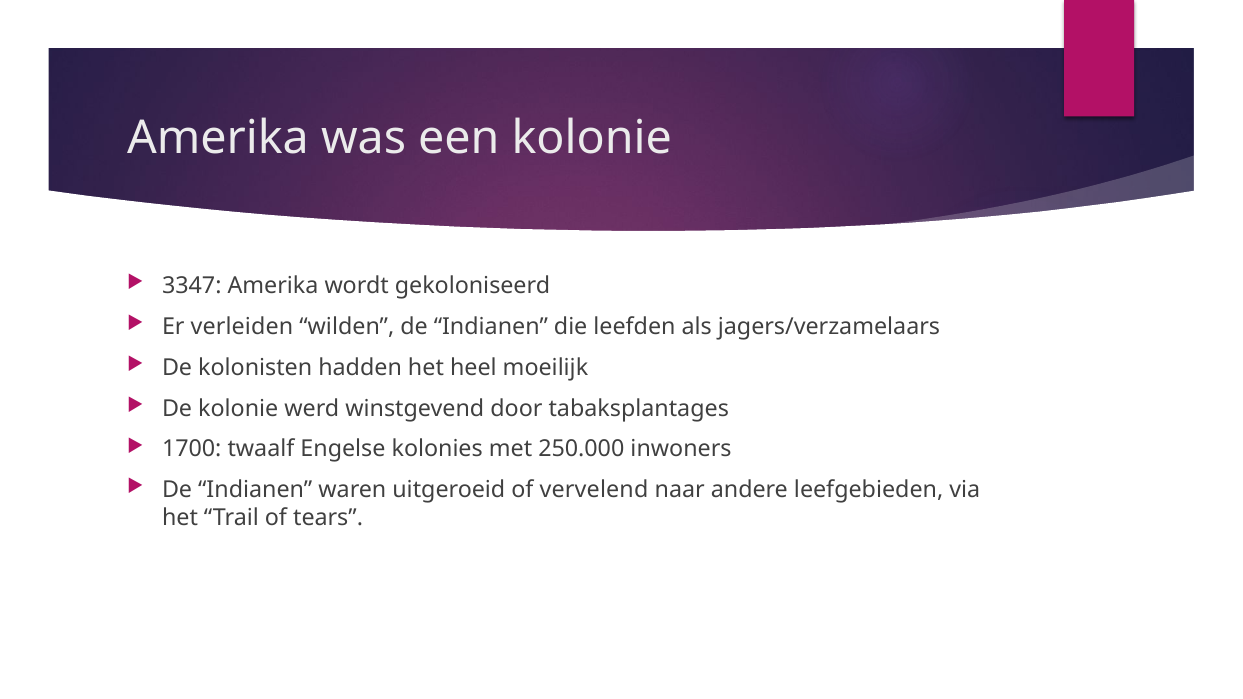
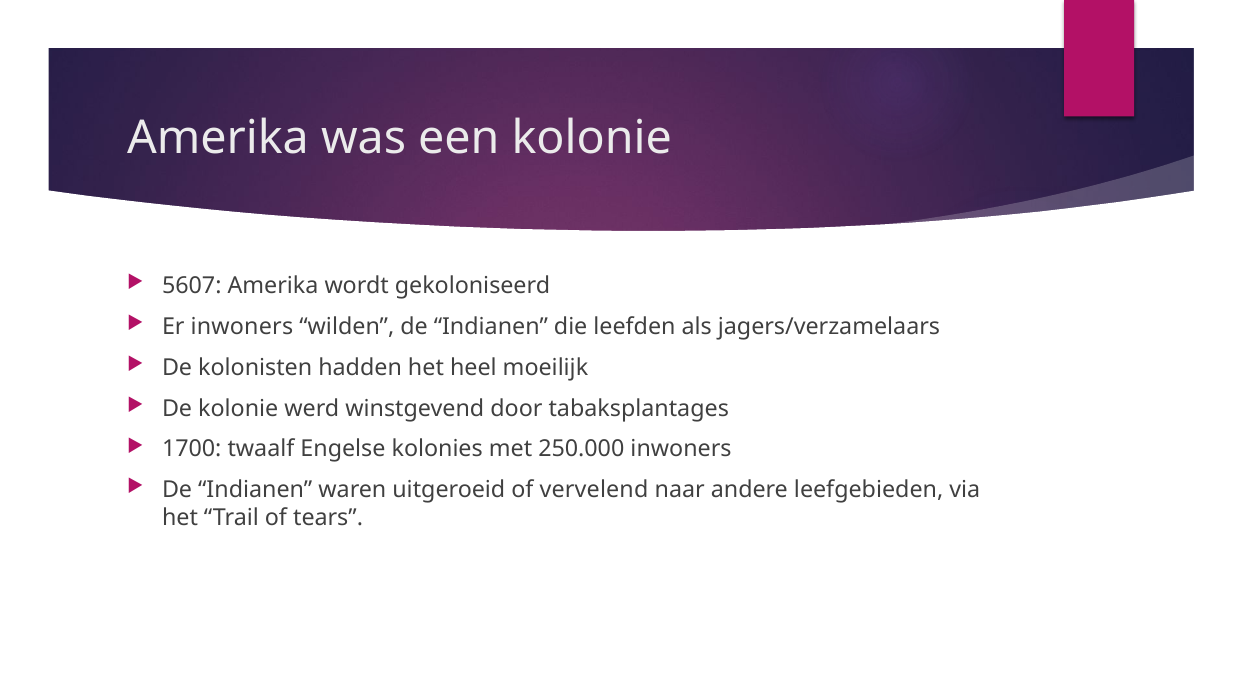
3347: 3347 -> 5607
Er verleiden: verleiden -> inwoners
